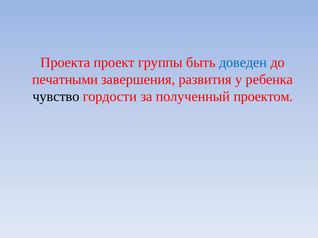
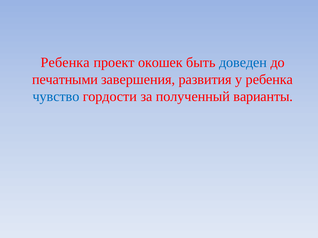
Проекта at (65, 63): Проекта -> Ребенка
группы: группы -> окошек
чувство colour: black -> blue
проектом: проектом -> варианты
